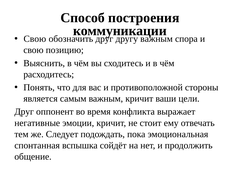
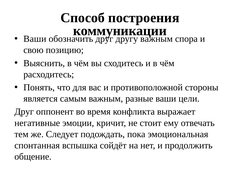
Свою at (35, 39): Свою -> Ваши
важным кричит: кричит -> разные
